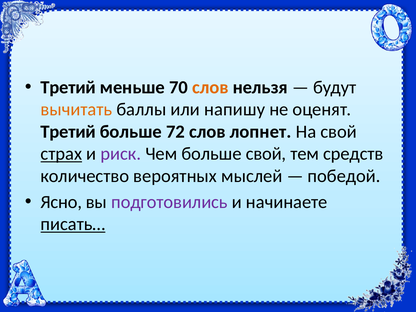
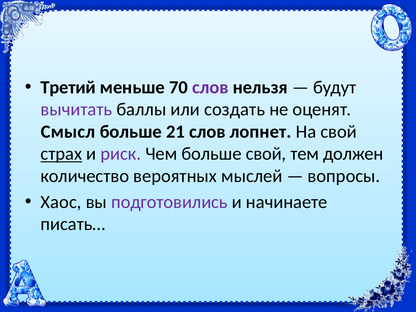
слов at (210, 87) colour: orange -> purple
вычитать colour: orange -> purple
напишу: напишу -> создать
Третий at (68, 132): Третий -> Смысл
72: 72 -> 21
средств: средств -> должен
победой: победой -> вопросы
Ясно: Ясно -> Хаос
писать… underline: present -> none
